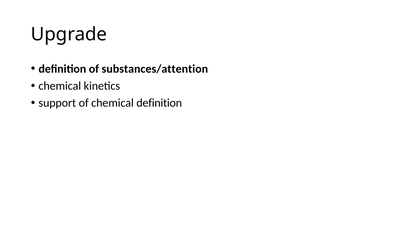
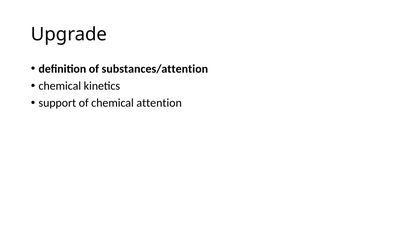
chemical definition: definition -> attention
